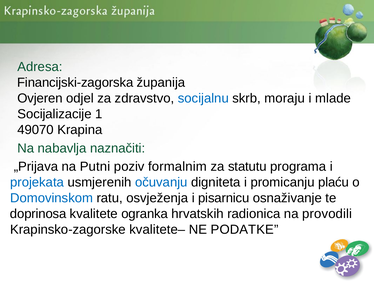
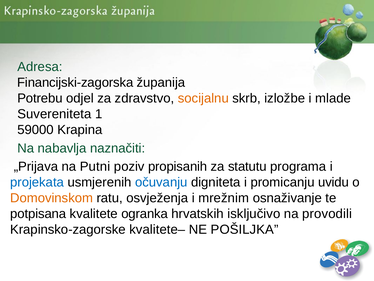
Ovjeren: Ovjeren -> Potrebu
socijalnu colour: blue -> orange
moraju: moraju -> izložbe
Socijalizacije: Socijalizacije -> Suvereniteta
49070: 49070 -> 59000
formalnim: formalnim -> propisanih
plaću: plaću -> uvidu
Domovinskom colour: blue -> orange
pisarnicu: pisarnicu -> mrežnim
doprinosa: doprinosa -> potpisana
radionica: radionica -> isključivo
PODATKE: PODATKE -> POŠILJKA
